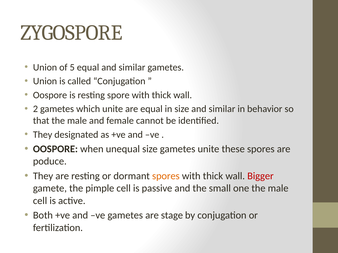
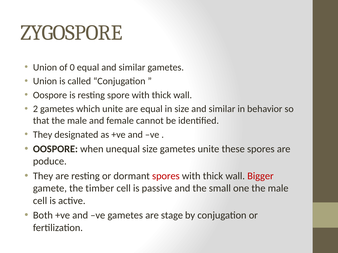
5: 5 -> 0
spores at (166, 176) colour: orange -> red
pimple: pimple -> timber
